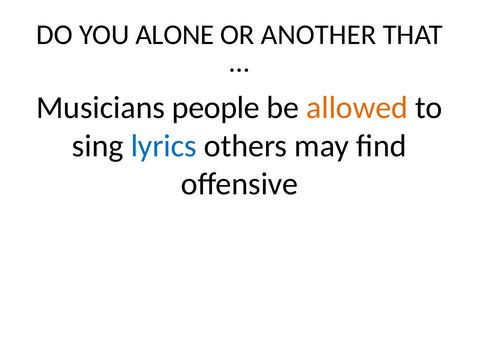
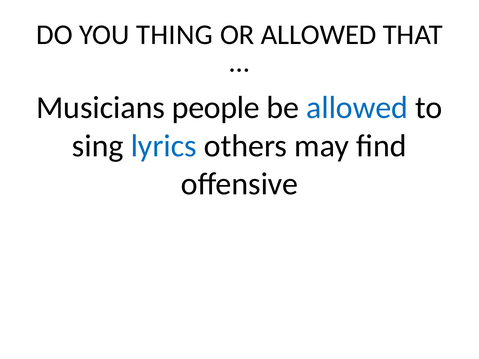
ALONE: ALONE -> THING
OR ANOTHER: ANOTHER -> ALLOWED
allowed at (357, 108) colour: orange -> blue
